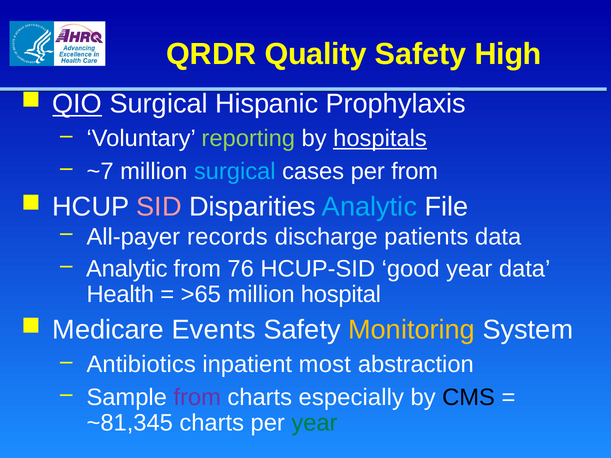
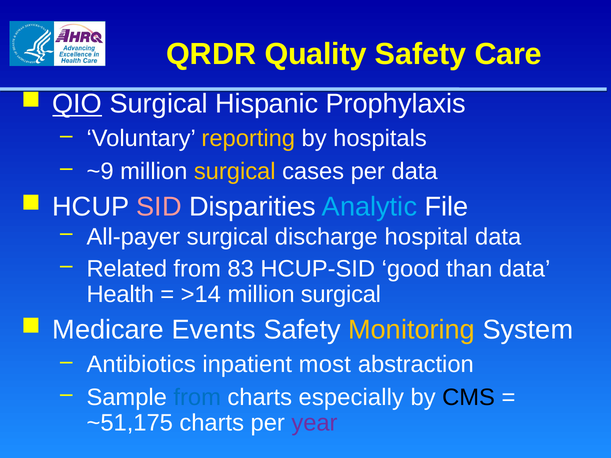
High: High -> Care
reporting colour: light green -> yellow
hospitals underline: present -> none
~7: ~7 -> ~9
surgical at (235, 171) colour: light blue -> yellow
per from: from -> data
All-payer records: records -> surgical
patients: patients -> hospital
Analytic at (127, 269): Analytic -> Related
76: 76 -> 83
good year: year -> than
>65: >65 -> >14
hospital at (341, 295): hospital -> surgical
from at (197, 398) colour: purple -> blue
~81,345: ~81,345 -> ~51,175
year at (314, 423) colour: green -> purple
